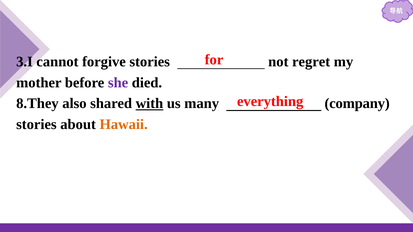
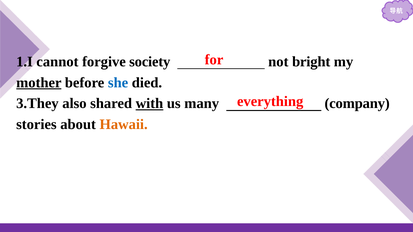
3.I: 3.I -> 1.I
forgive stories: stories -> society
regret: regret -> bright
mother underline: none -> present
she colour: purple -> blue
8.They: 8.They -> 3.They
